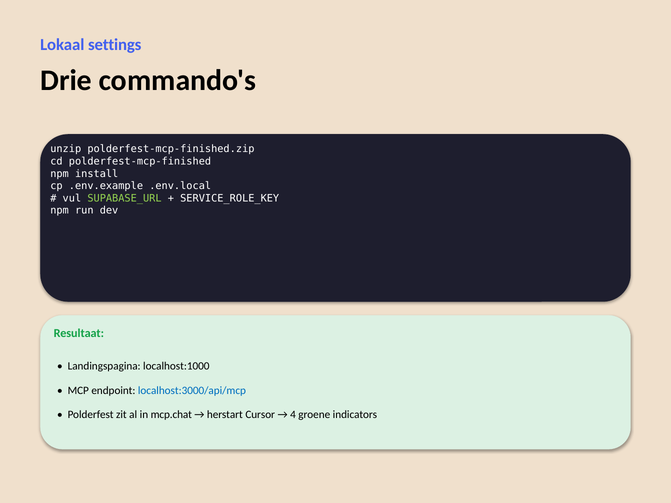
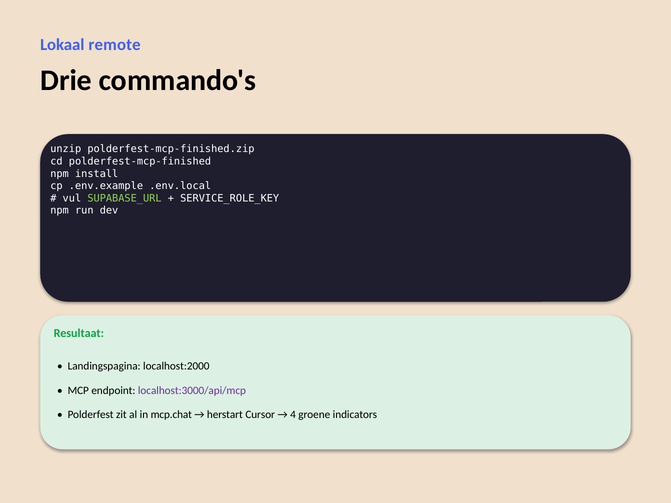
settings: settings -> remote
localhost:1000: localhost:1000 -> localhost:2000
localhost:3000/api/mcp colour: blue -> purple
